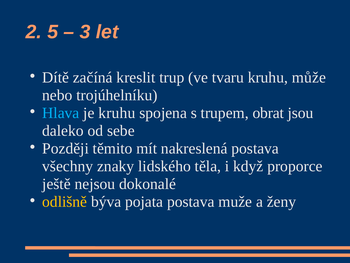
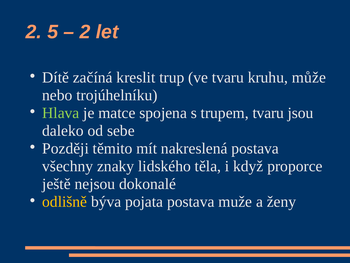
3 at (85, 32): 3 -> 2
Hlava colour: light blue -> light green
je kruhu: kruhu -> matce
trupem obrat: obrat -> tvaru
